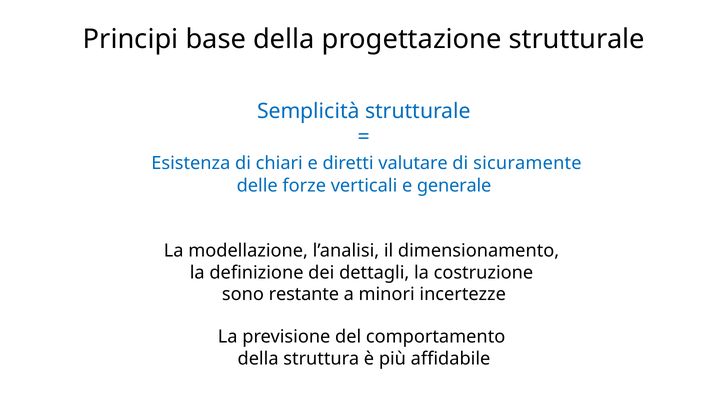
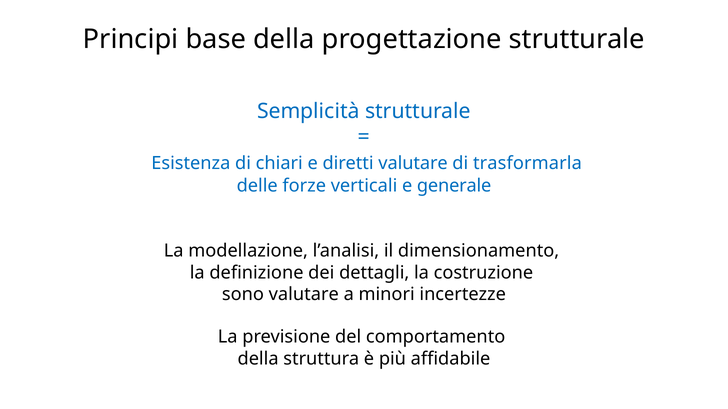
sicuramente: sicuramente -> trasformarla
sono restante: restante -> valutare
